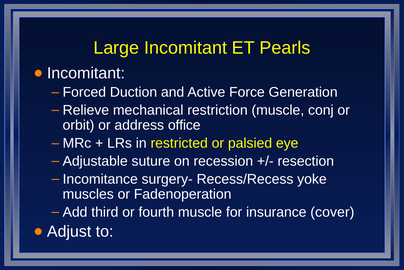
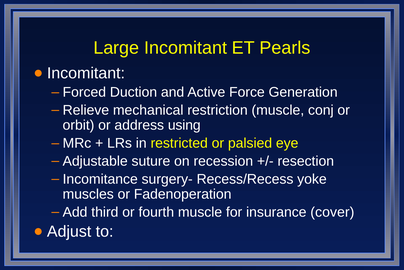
office: office -> using
